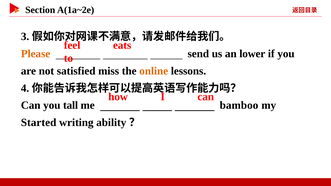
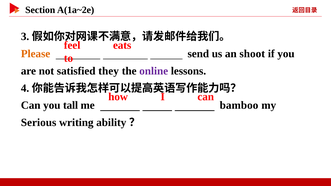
lower: lower -> shoot
miss: miss -> they
online colour: orange -> purple
Started: Started -> Serious
